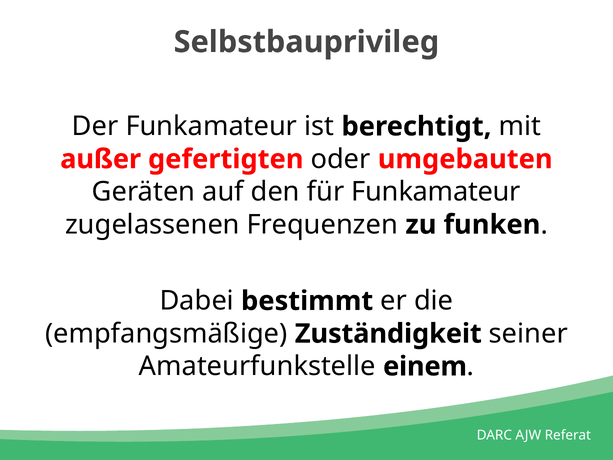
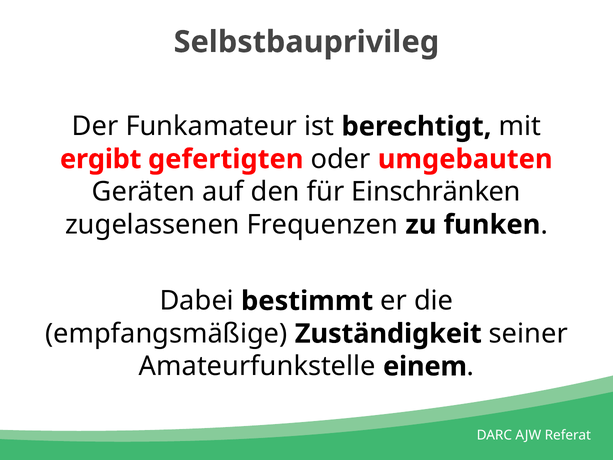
außer: außer -> ergibt
für Funkamateur: Funkamateur -> Einschränken
